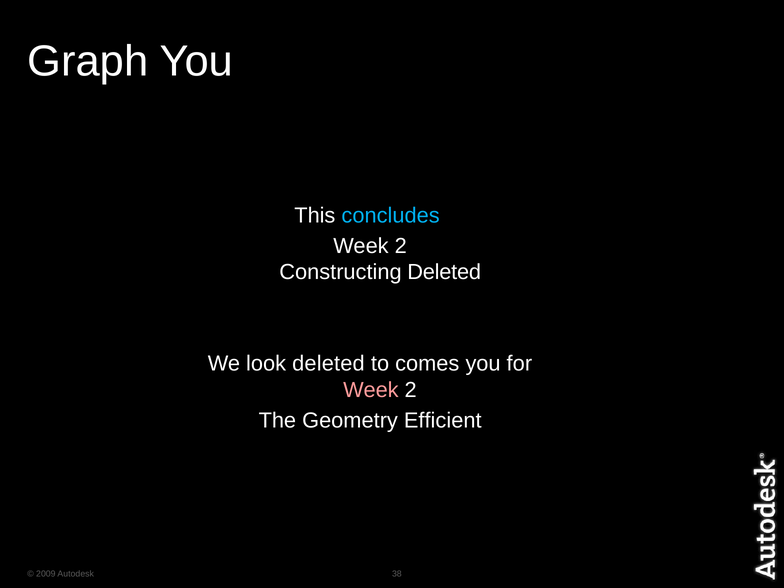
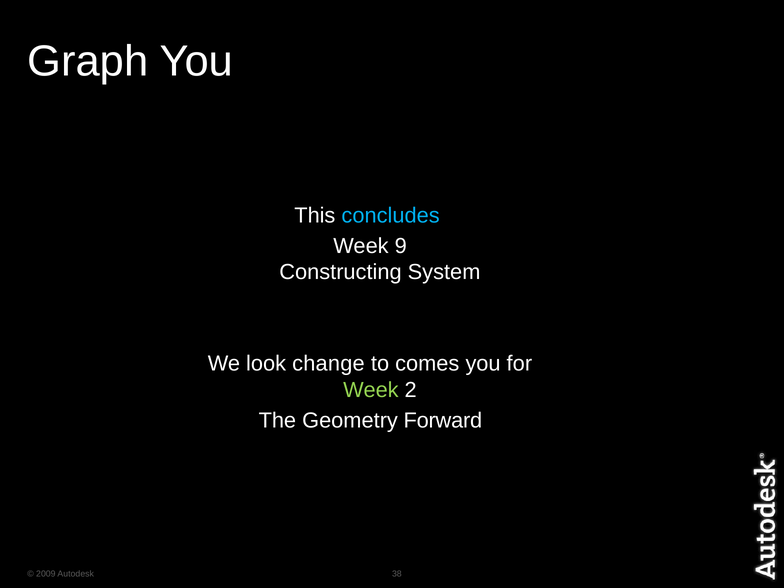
2 at (401, 246): 2 -> 9
Constructing Deleted: Deleted -> System
look deleted: deleted -> change
Week at (371, 390) colour: pink -> light green
Efficient: Efficient -> Forward
